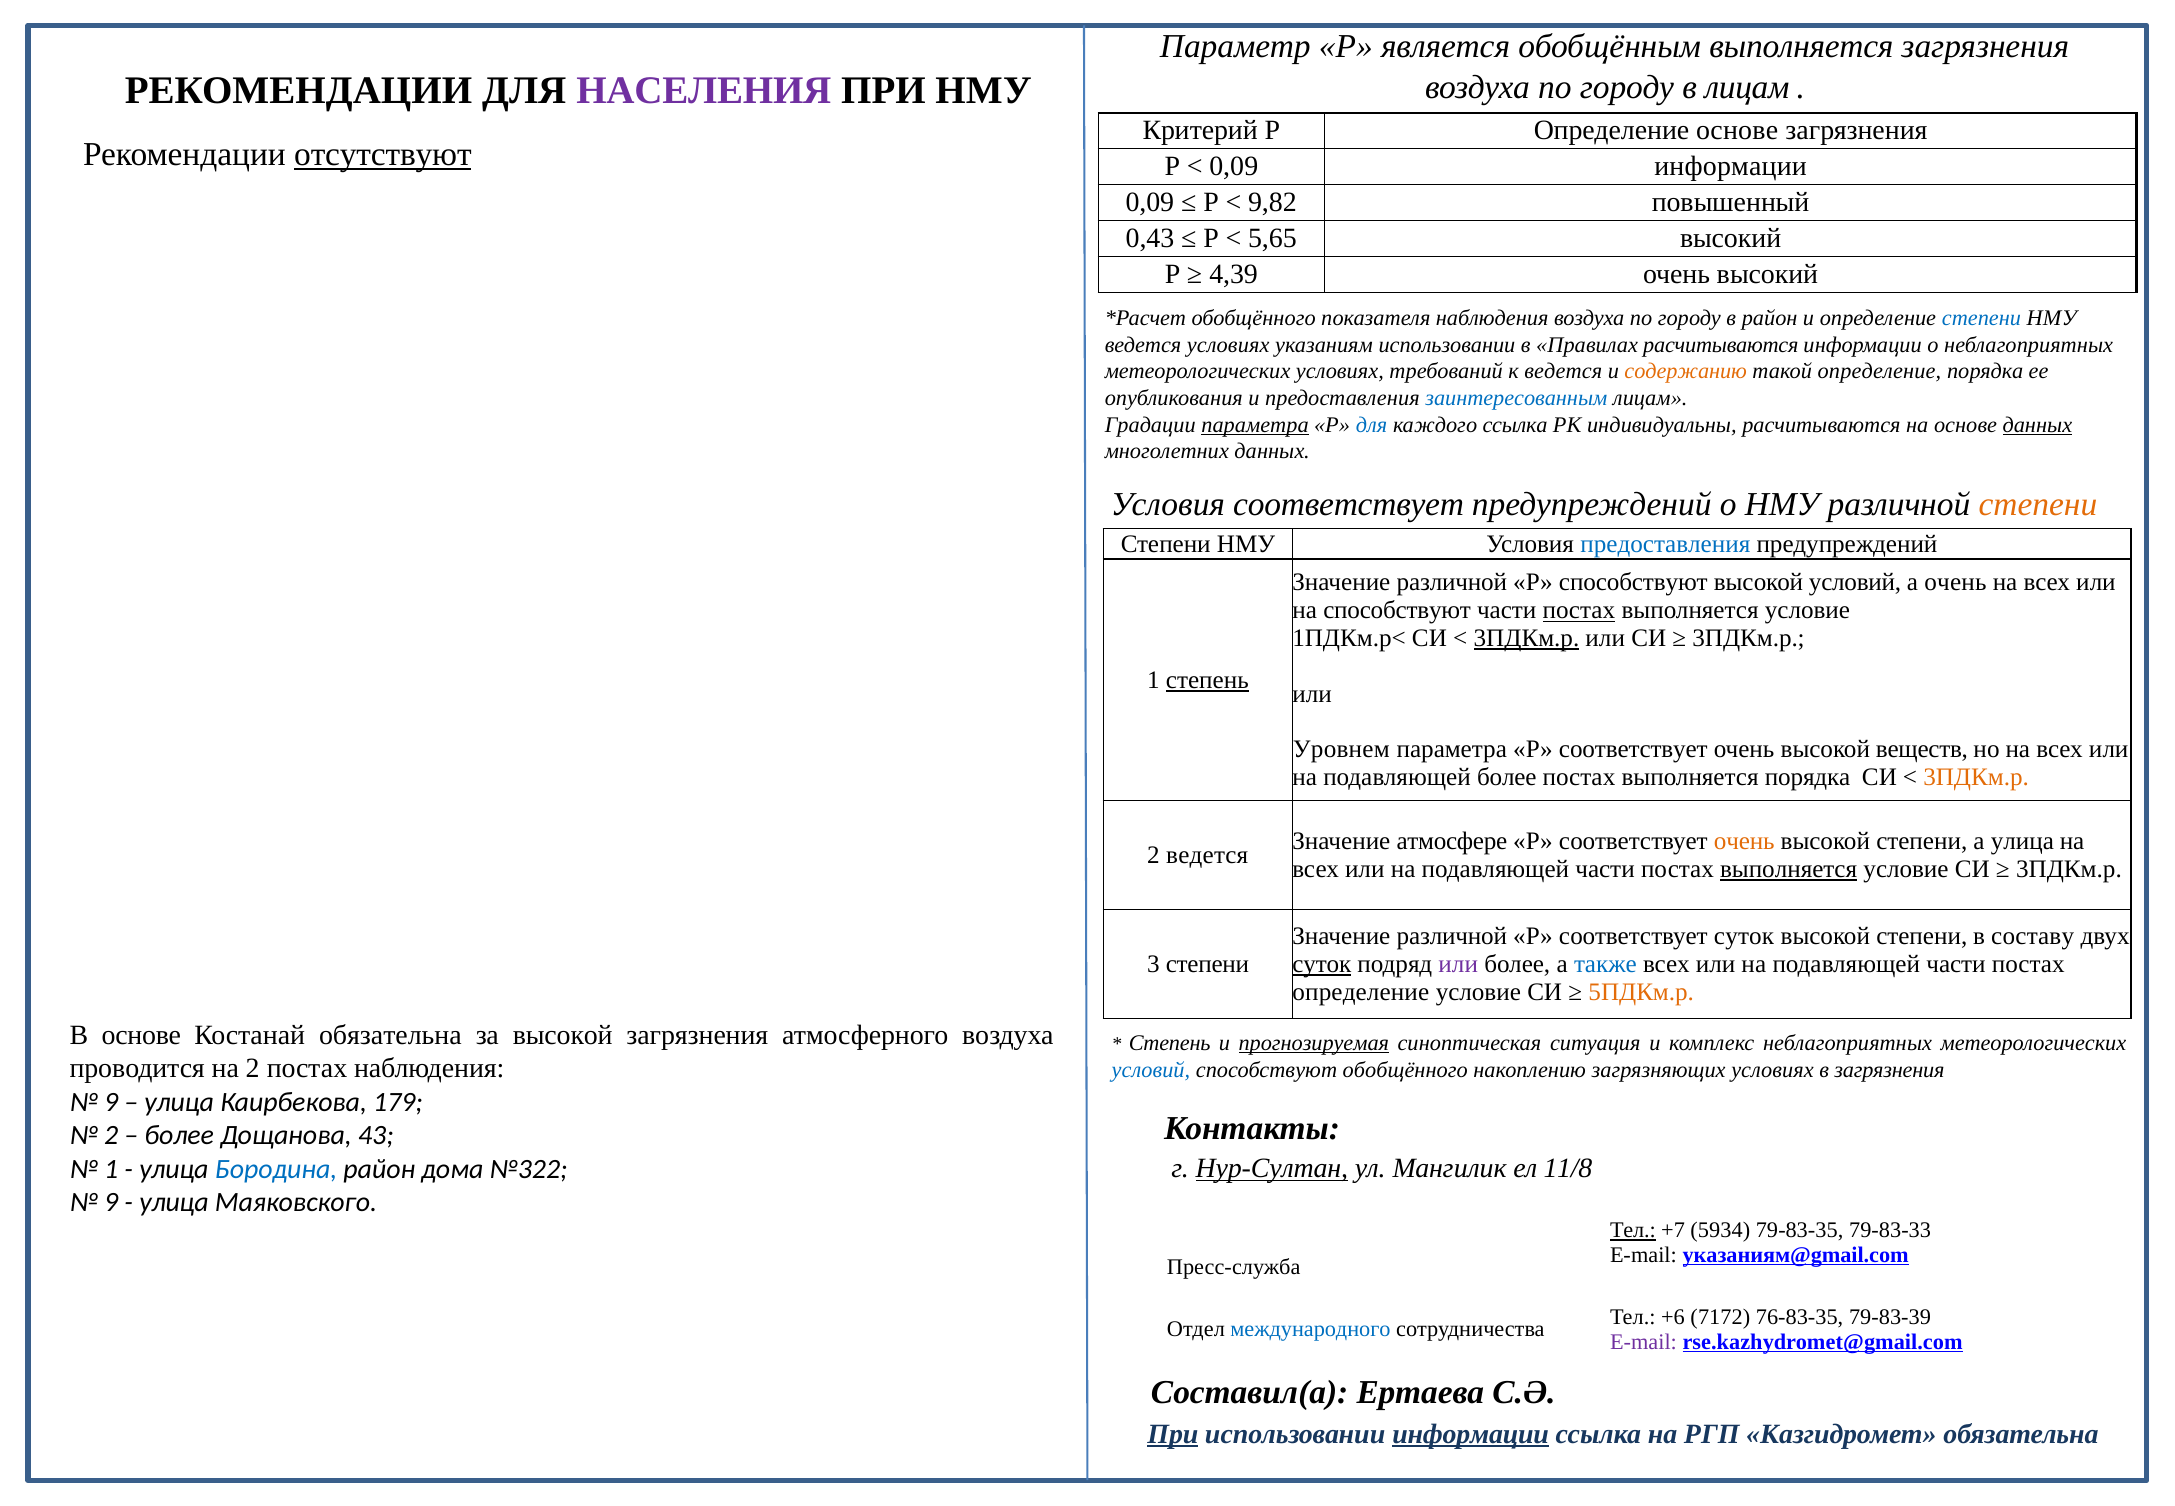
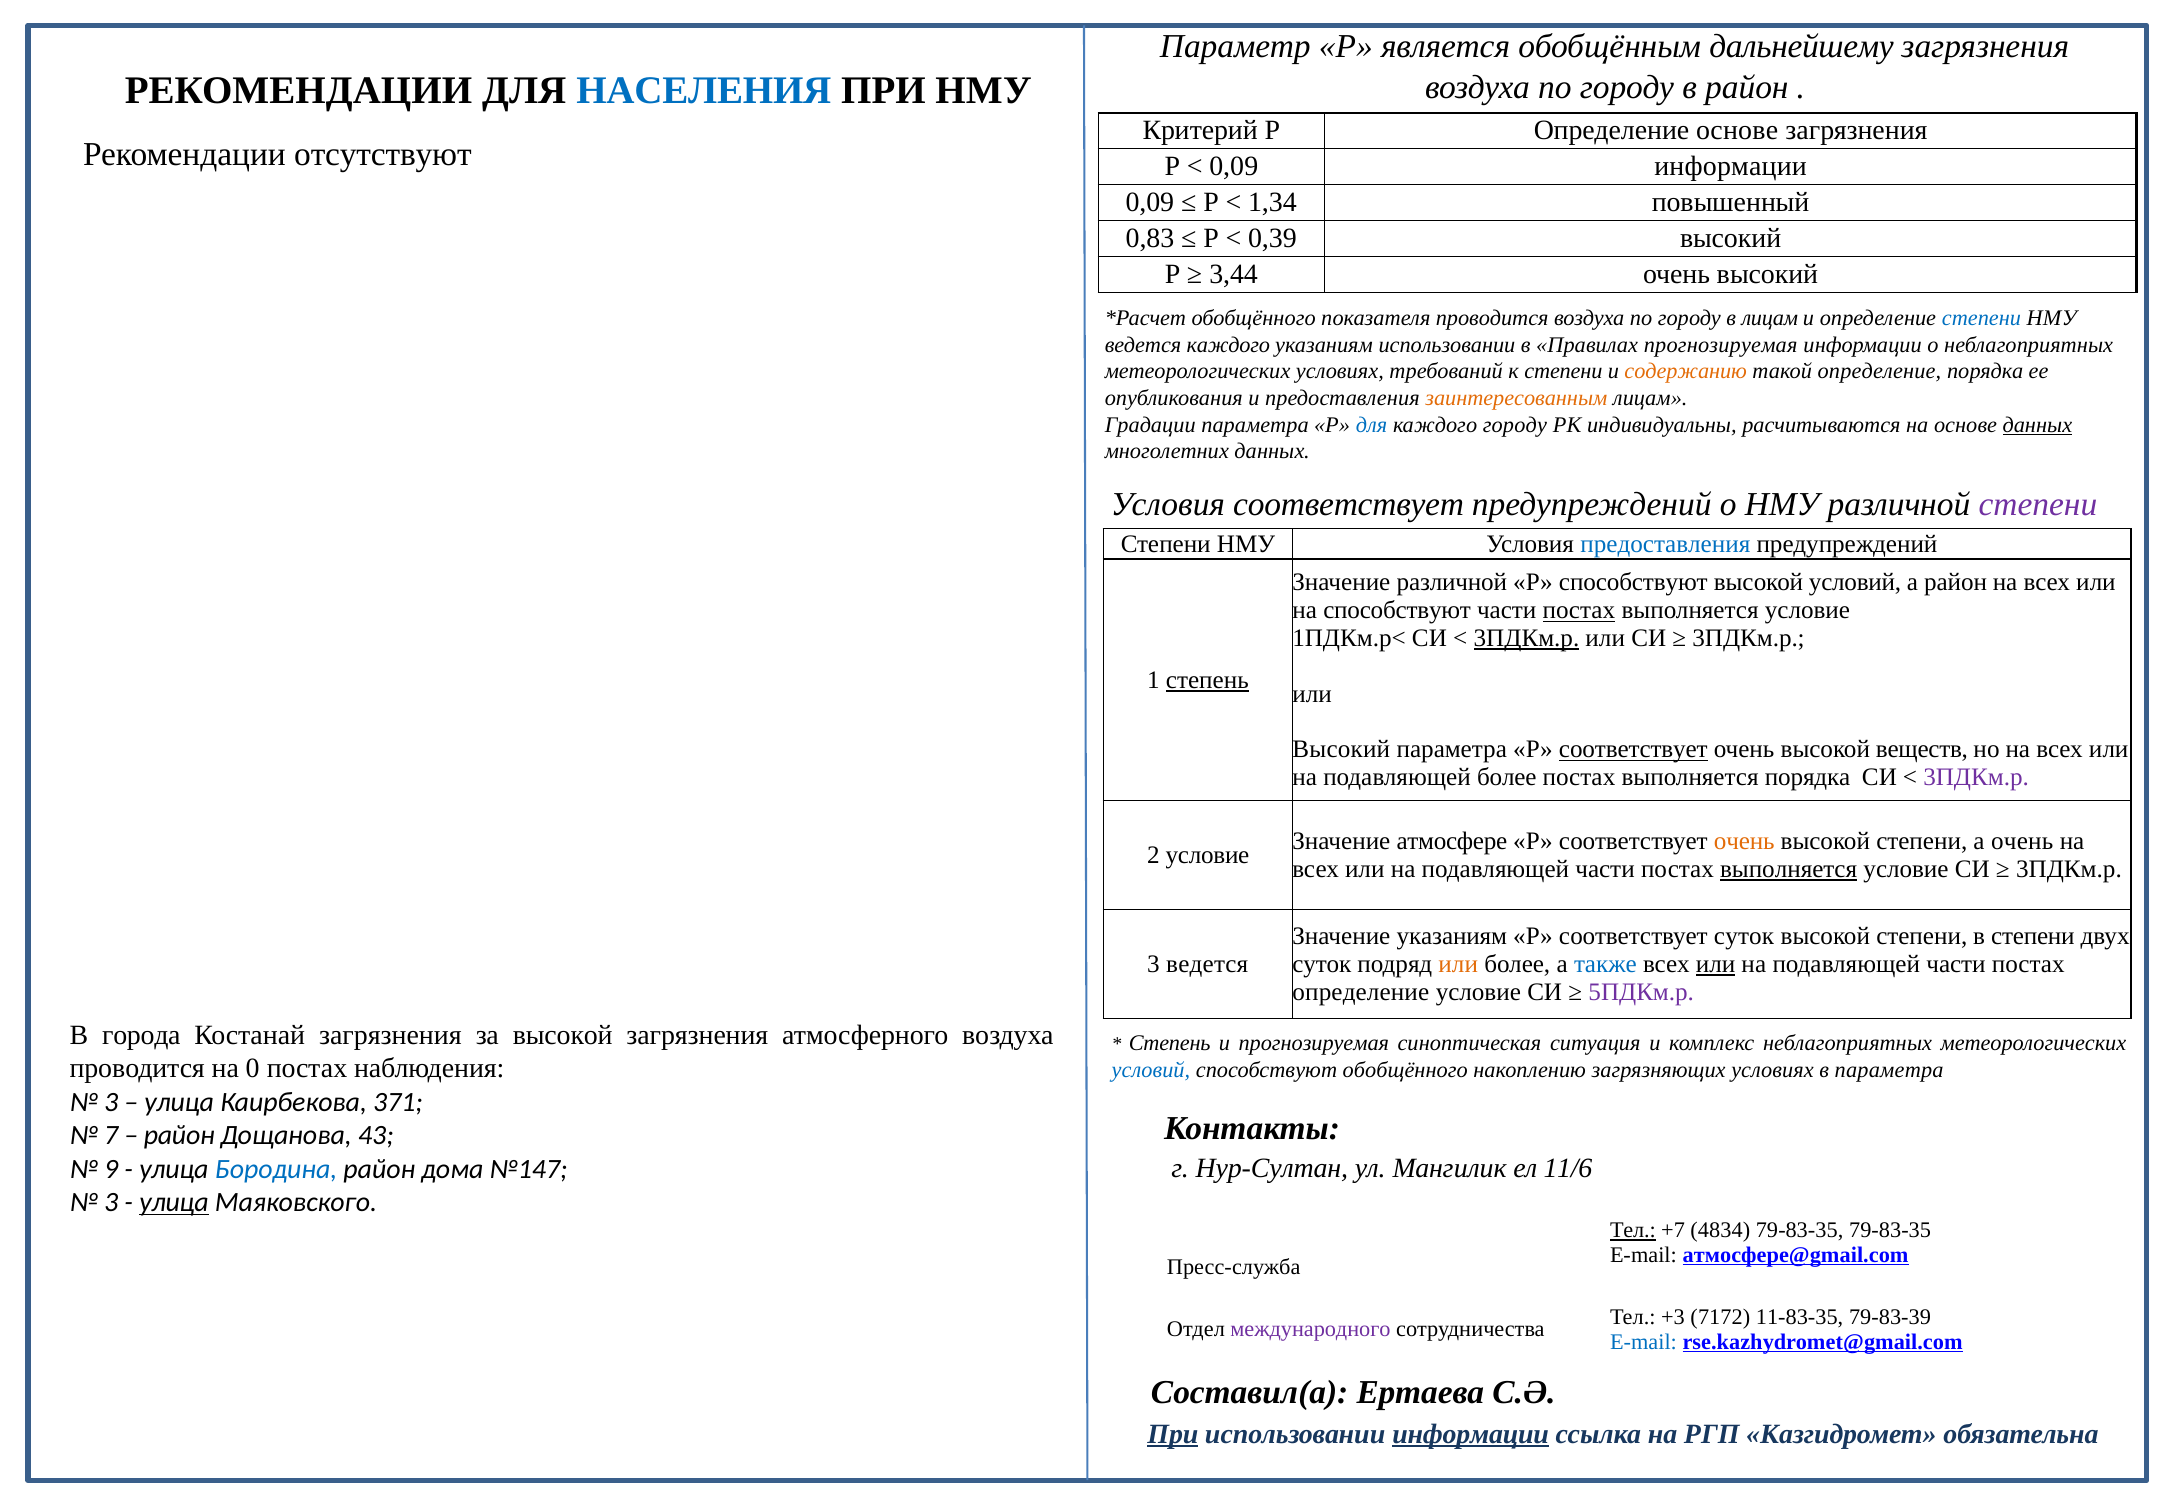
обобщённым выполняется: выполняется -> дальнейшему
в лицам: лицам -> район
НАСЕЛЕНИЯ colour: purple -> blue
отсутствуют underline: present -> none
9,82: 9,82 -> 1,34
0,43: 0,43 -> 0,83
5,65: 5,65 -> 0,39
4,39: 4,39 -> 3,44
показателя наблюдения: наблюдения -> проводится
в район: район -> лицам
ведется условиях: условиях -> каждого
Правилах расчитываются: расчитываются -> прогнозируемая
к ведется: ведется -> степени
заинтересованным colour: blue -> orange
параметра at (1255, 425) underline: present -> none
каждого ссылка: ссылка -> городу
степени at (2038, 504) colour: orange -> purple
а очень: очень -> район
Уровнем at (1341, 749): Уровнем -> Высокий
соответствует at (1633, 749) underline: none -> present
3ПДКм.р at (1976, 777) colour: orange -> purple
а улица: улица -> очень
2 ведется: ведется -> условие
различной at (1452, 936): различной -> указаниям
в составу: составу -> степени
3 степени: степени -> ведется
суток at (1322, 964) underline: present -> none
или at (1458, 964) colour: purple -> orange
или at (1716, 964) underline: none -> present
5ПДКм.р colour: orange -> purple
В основе: основе -> города
Костанай обязательна: обязательна -> загрязнения
прогнозируемая at (1314, 1043) underline: present -> none
на 2: 2 -> 0
в загрязнения: загрязнения -> параметра
9 at (111, 1102): 9 -> 3
179: 179 -> 371
2 at (111, 1135): 2 -> 7
более at (179, 1135): более -> район
Нур-Султан underline: present -> none
11/8: 11/8 -> 11/6
1 at (111, 1169): 1 -> 9
№322: №322 -> №147
9 at (111, 1202): 9 -> 3
улица at (174, 1202) underline: none -> present
5934: 5934 -> 4834
79-83-35 79-83-33: 79-83-33 -> 79-83-35
указаниям@gmail.com: указаниям@gmail.com -> атмосфере@gmail.com
+6: +6 -> +3
76-83-35: 76-83-35 -> 11-83-35
международного colour: blue -> purple
E-mail at (1643, 1342) colour: purple -> blue
